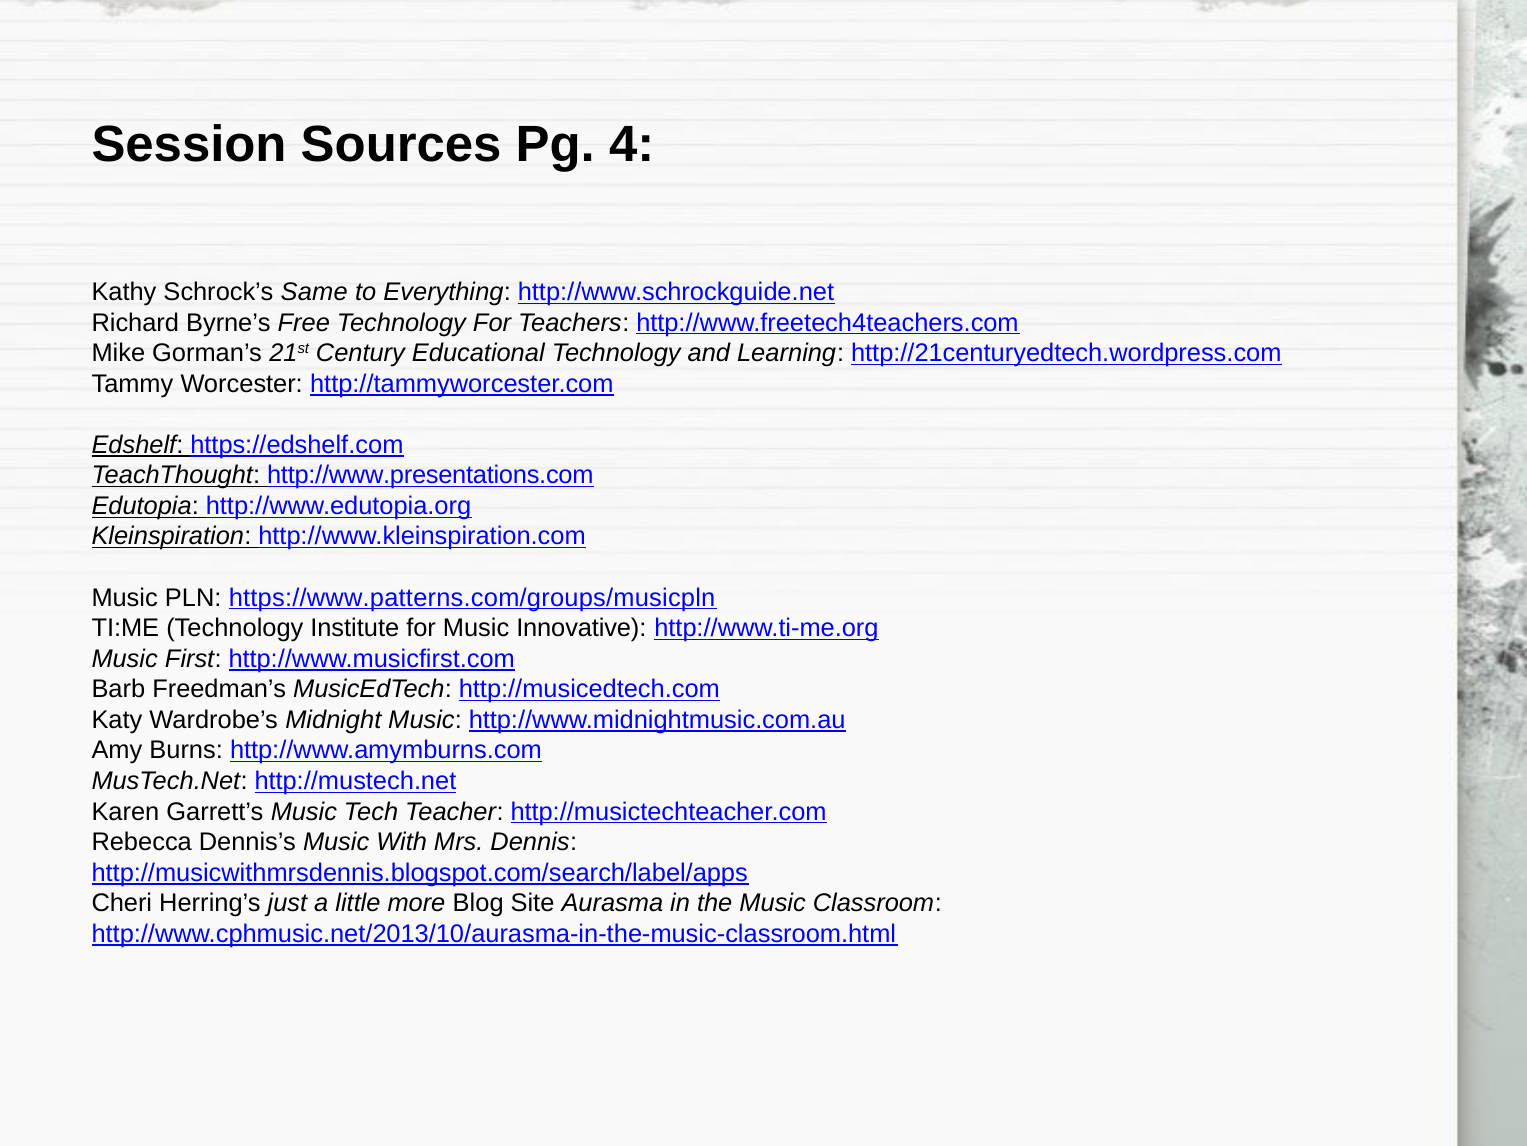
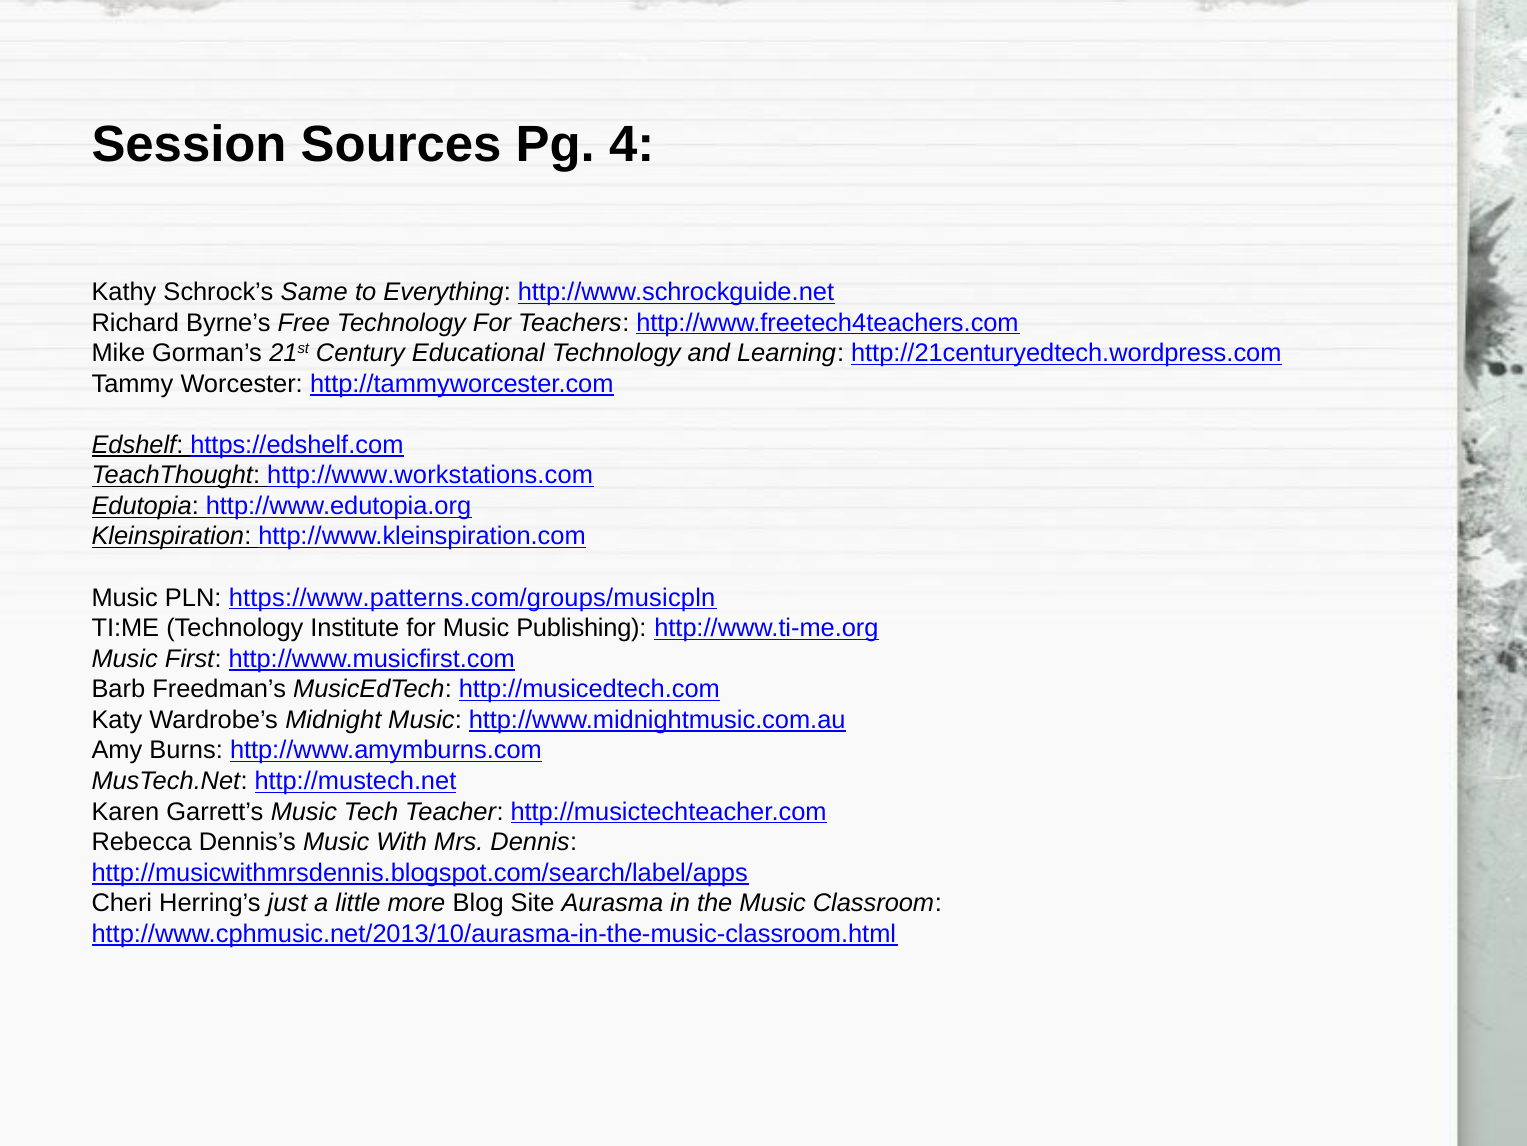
http://www.presentations.com: http://www.presentations.com -> http://www.workstations.com
Innovative: Innovative -> Publishing
